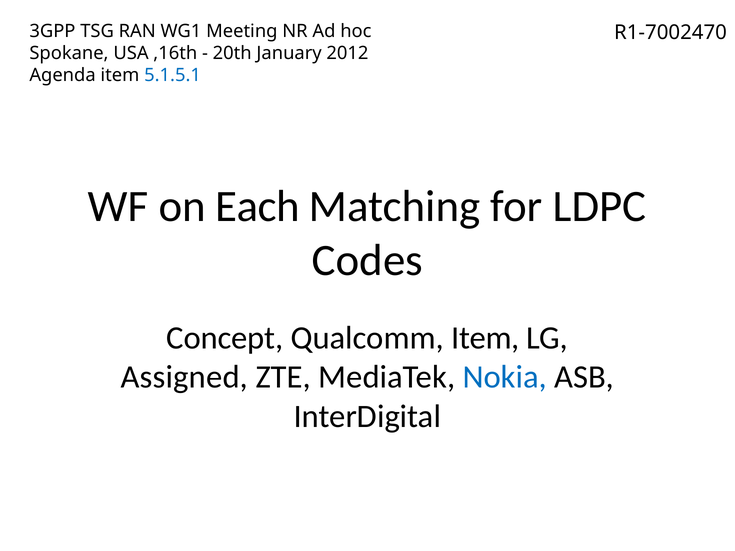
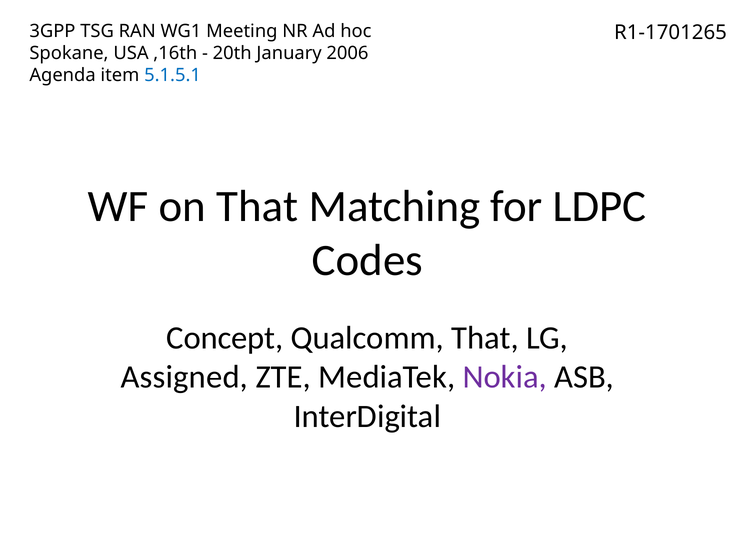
R1-7002470: R1-7002470 -> R1-1701265
2012: 2012 -> 2006
on Each: Each -> That
Qualcomm Item: Item -> That
Nokia colour: blue -> purple
